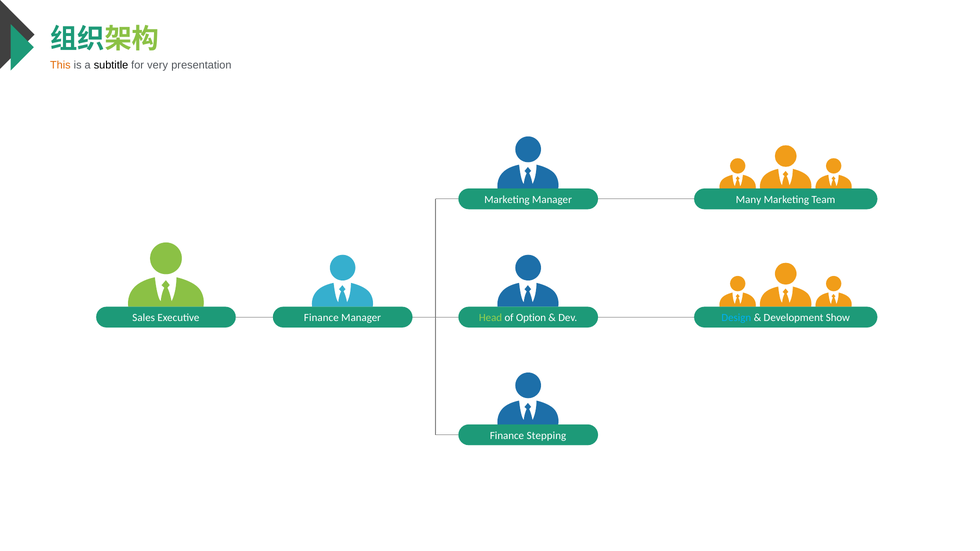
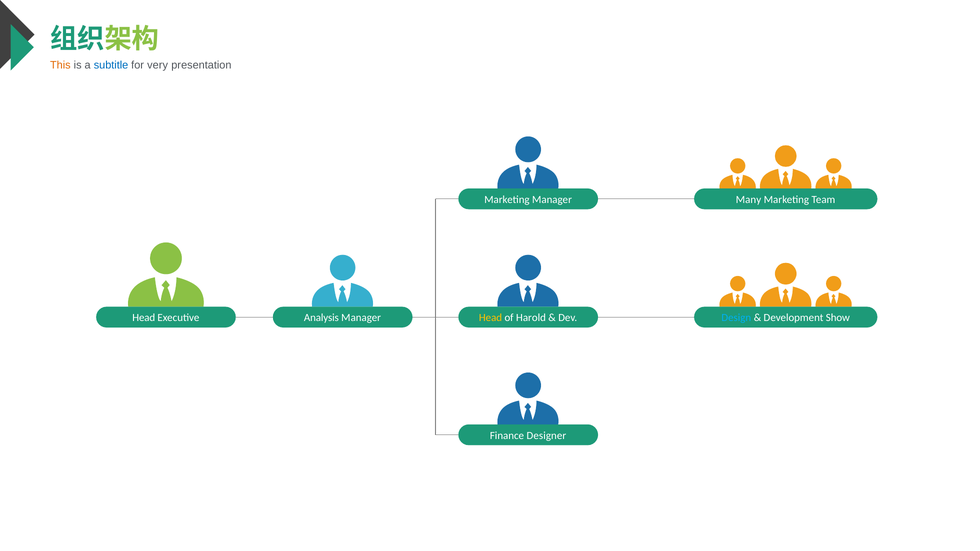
subtitle colour: black -> blue
Sales at (144, 318): Sales -> Head
Executive Finance: Finance -> Analysis
Head at (491, 318) colour: light green -> yellow
Option: Option -> Harold
Stepping: Stepping -> Designer
